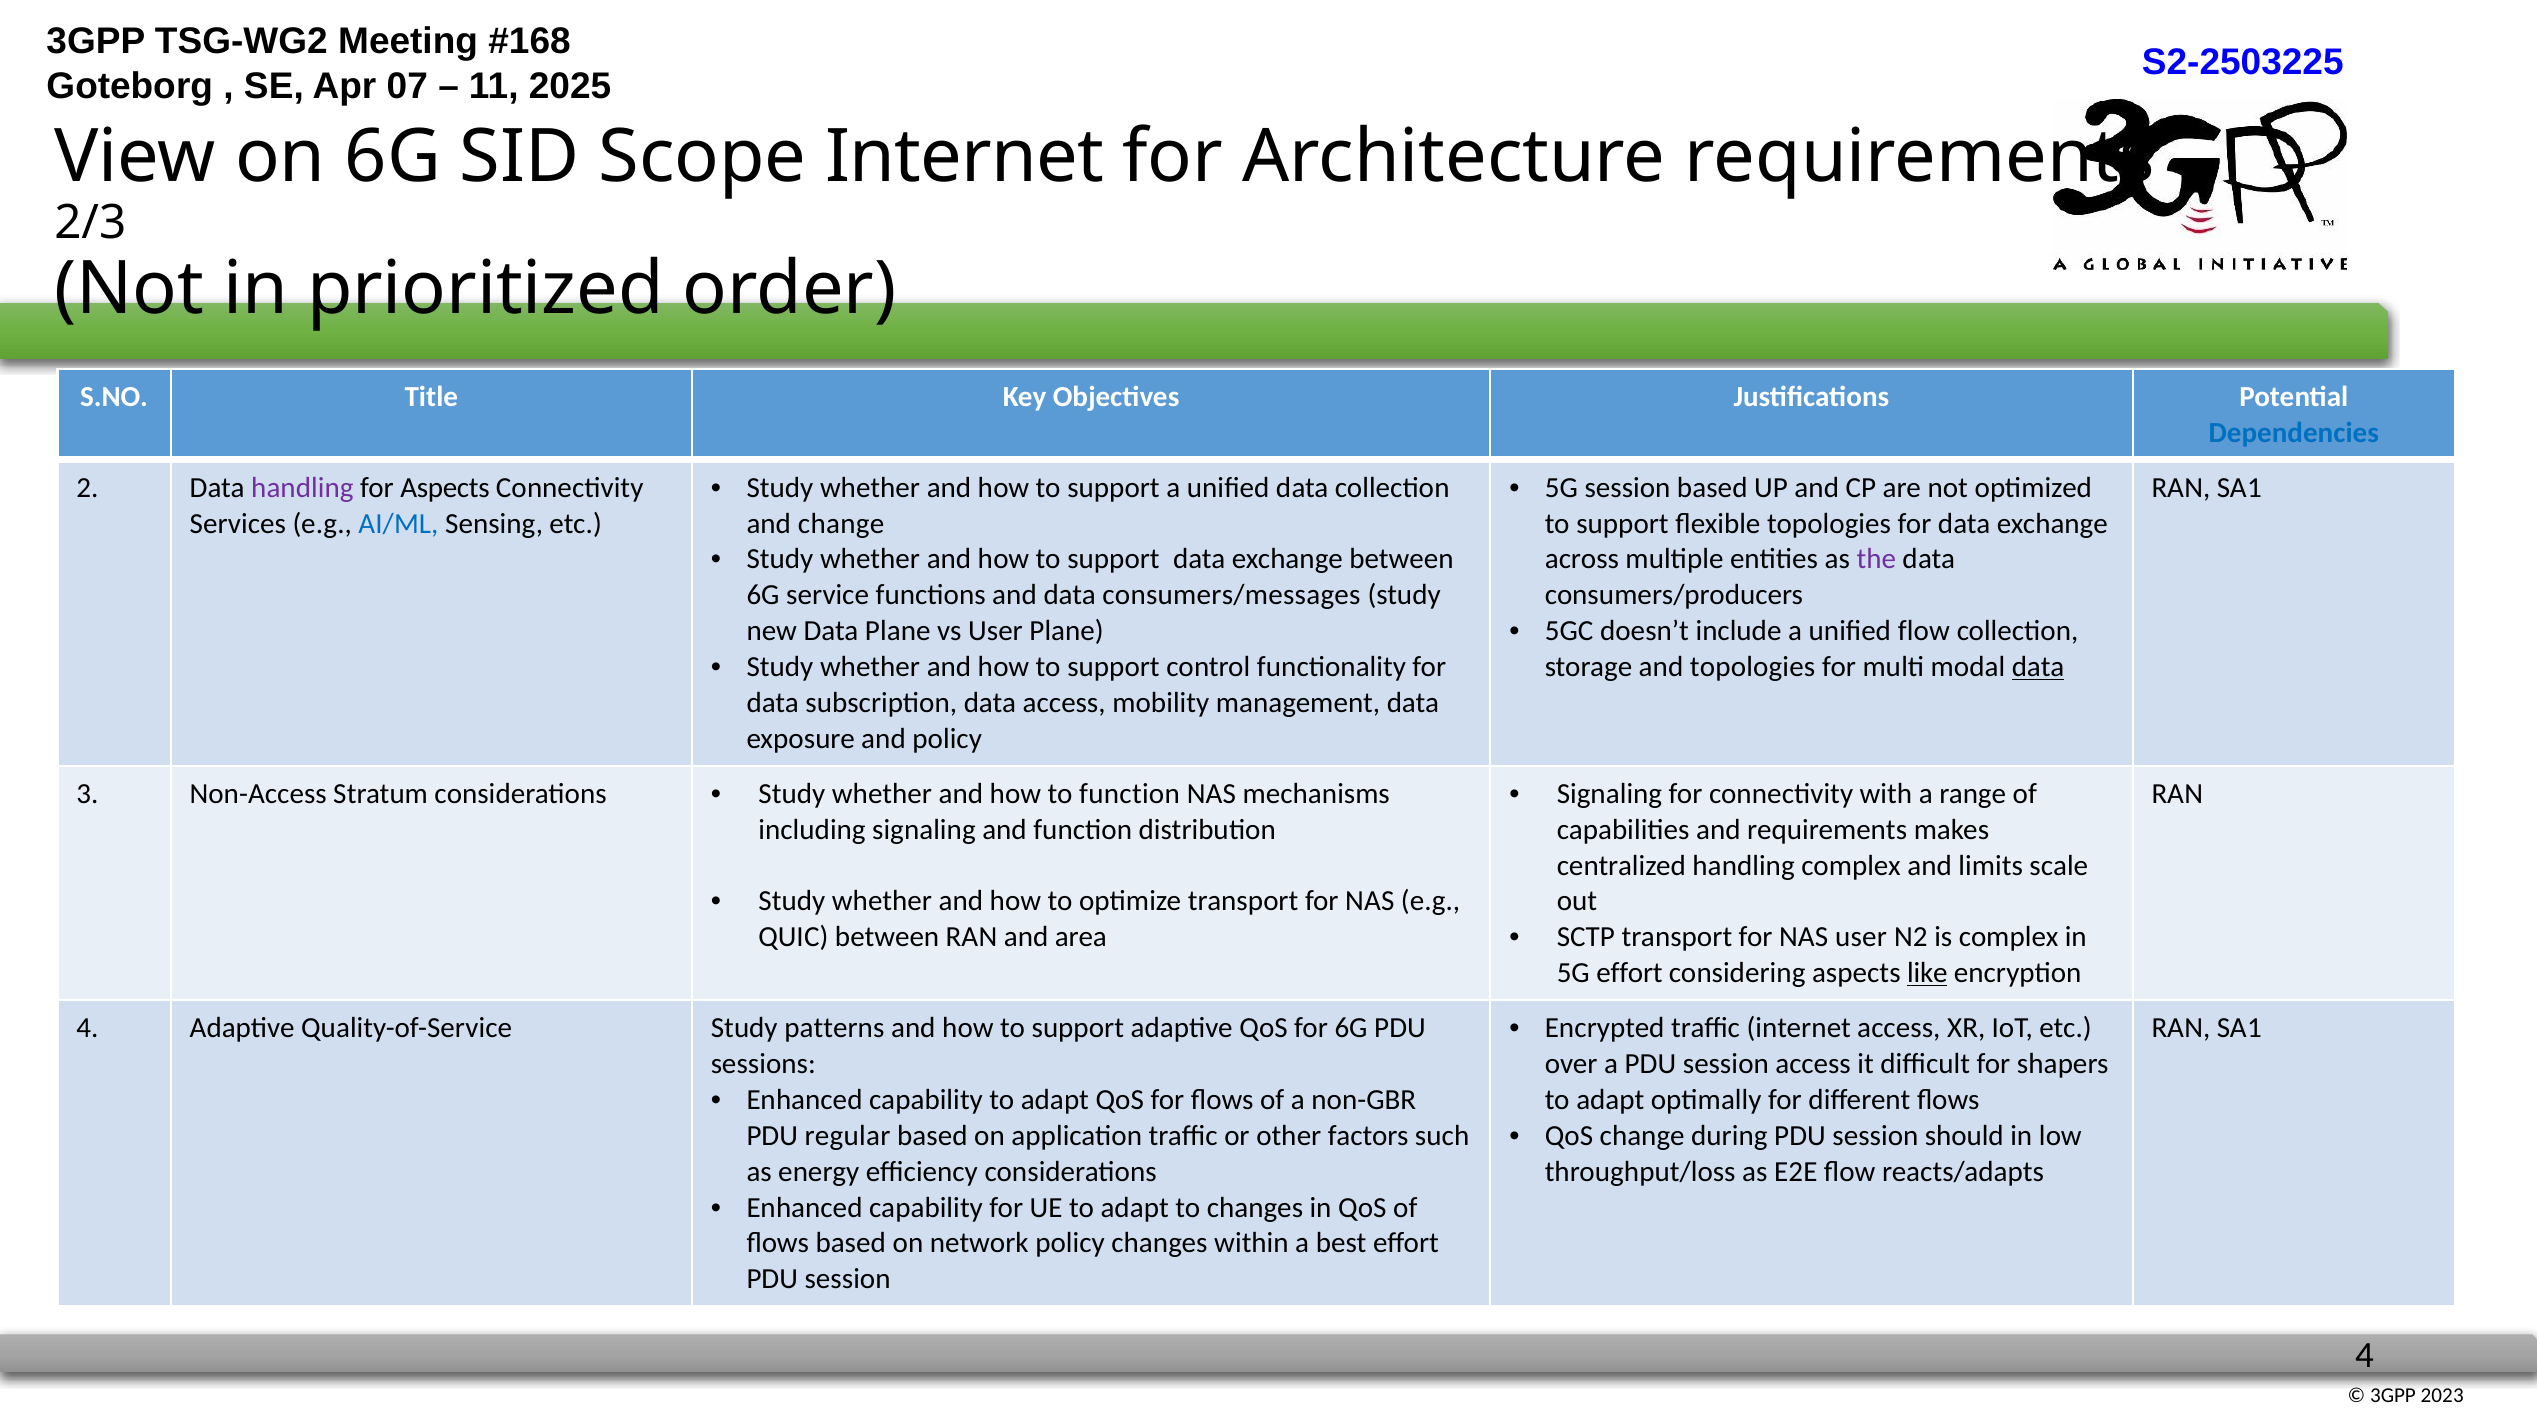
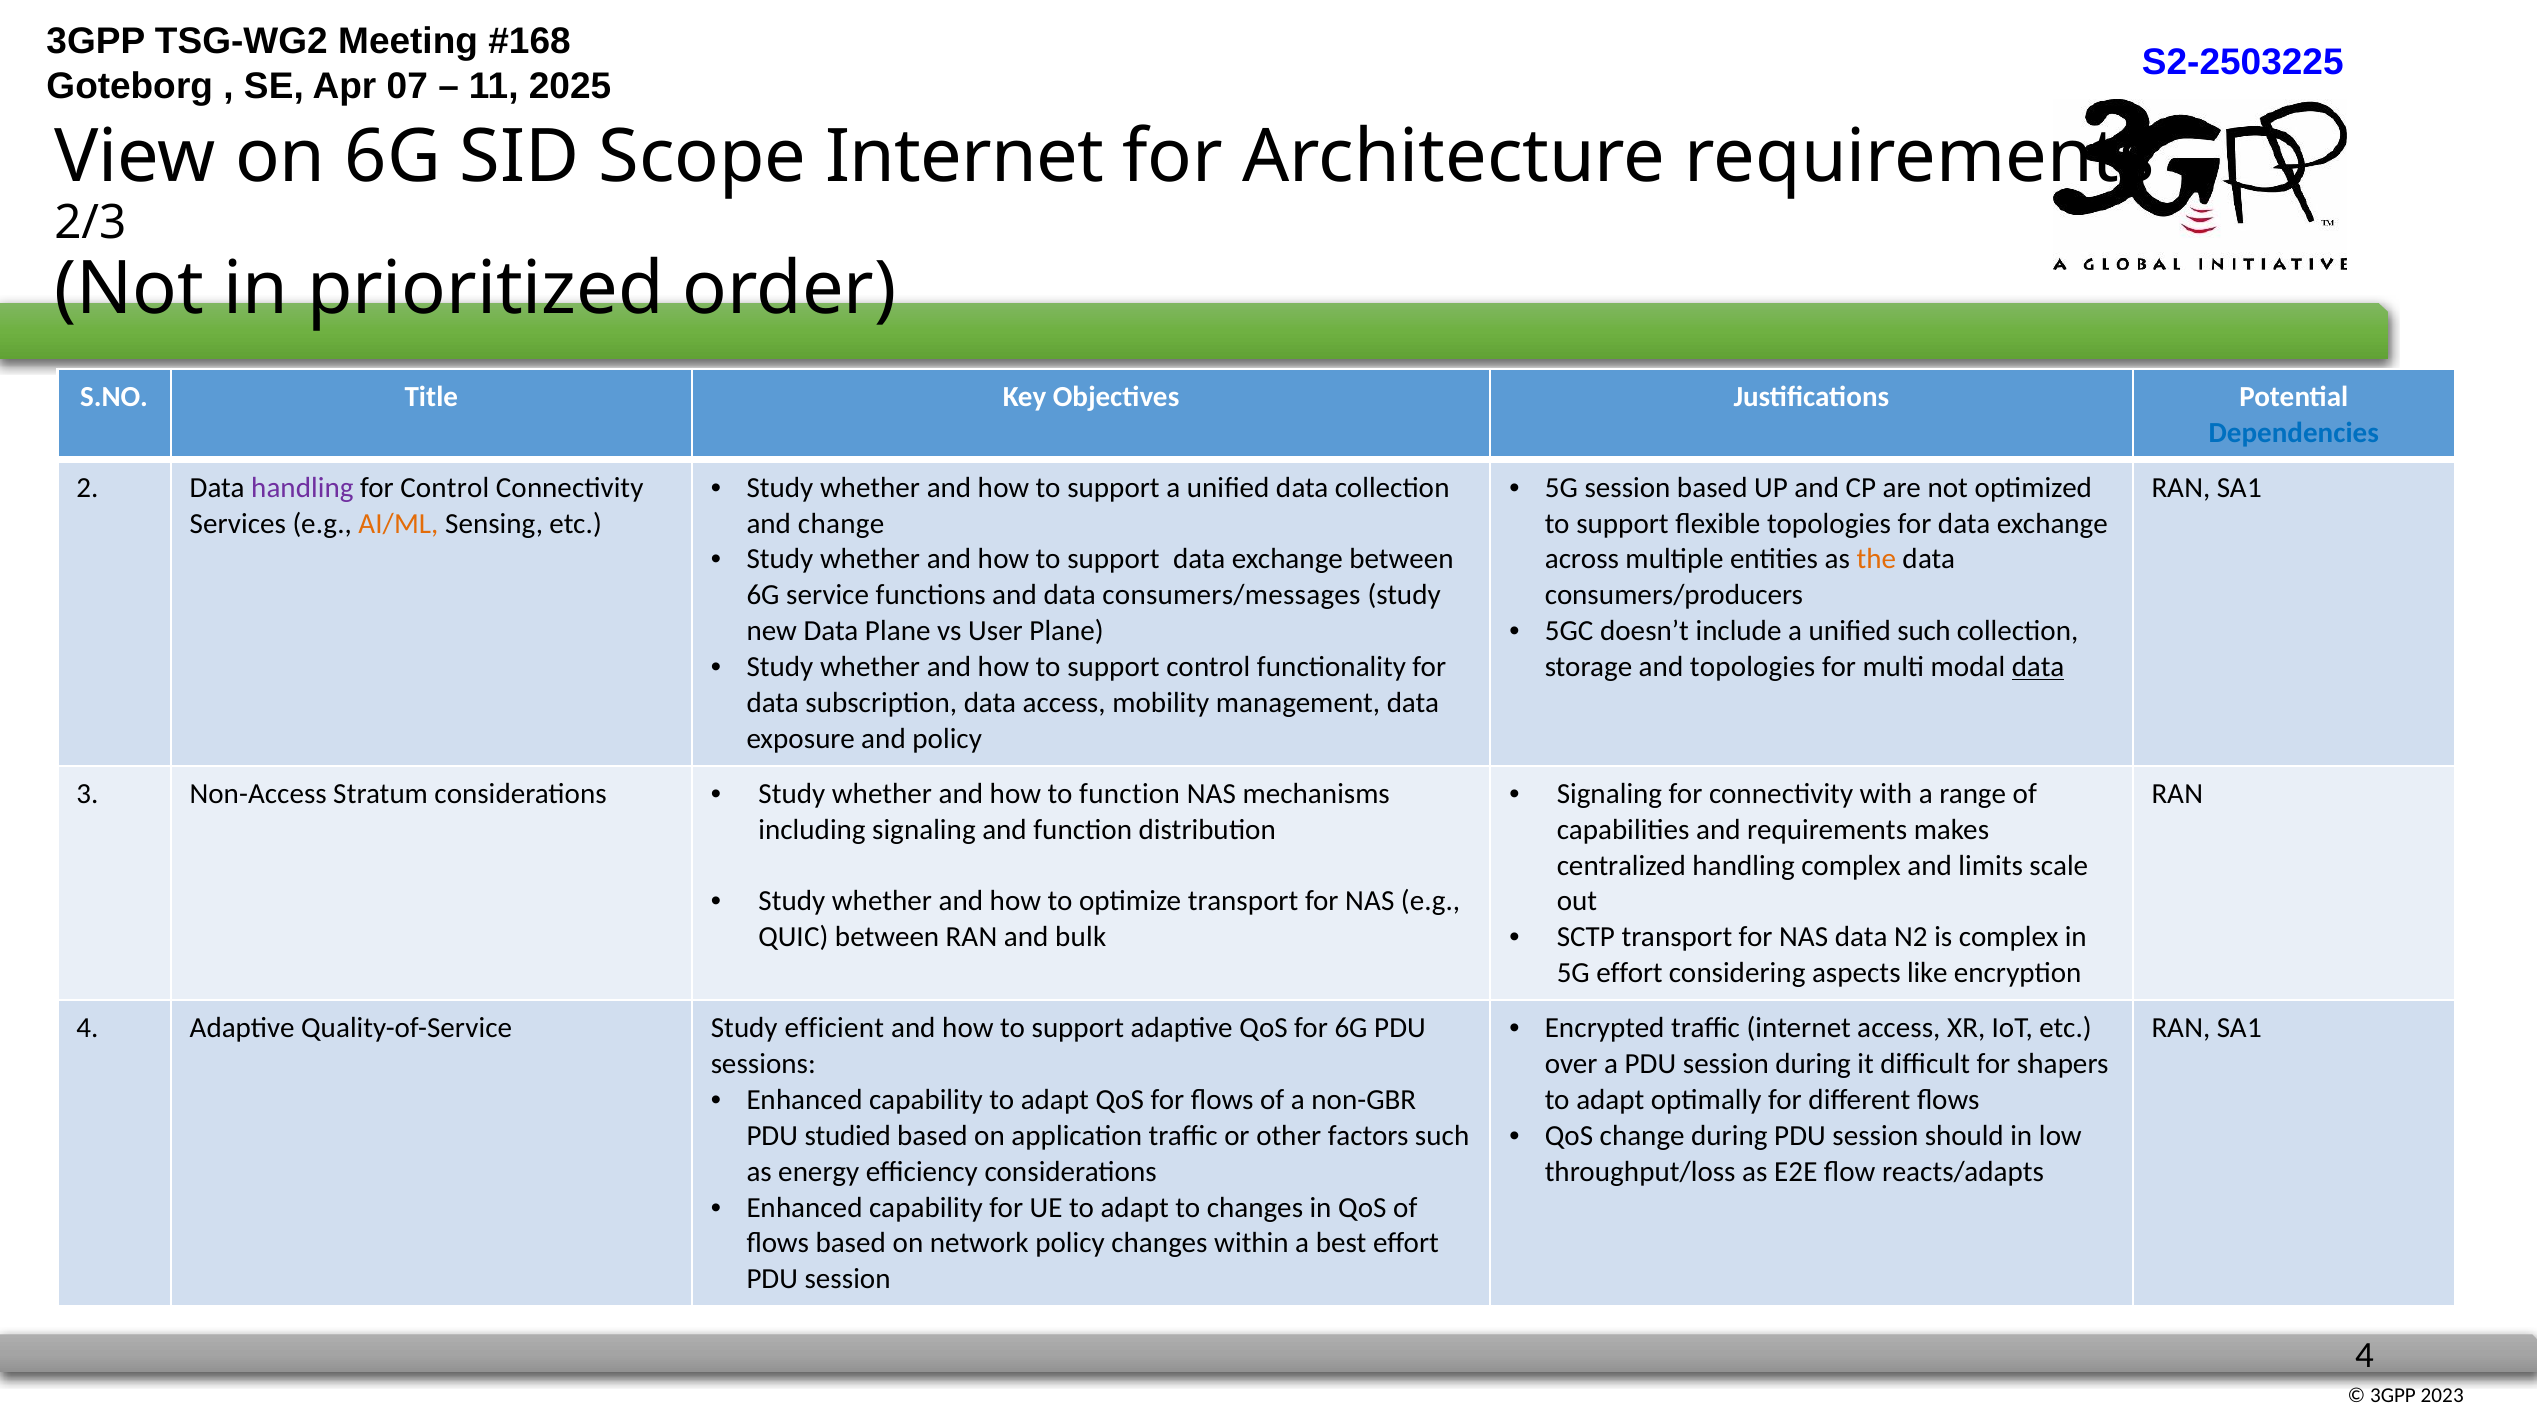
for Aspects: Aspects -> Control
AI/ML colour: blue -> orange
the colour: purple -> orange
unified flow: flow -> such
NAS user: user -> data
area: area -> bulk
like underline: present -> none
patterns: patterns -> efficient
session access: access -> during
regular: regular -> studied
